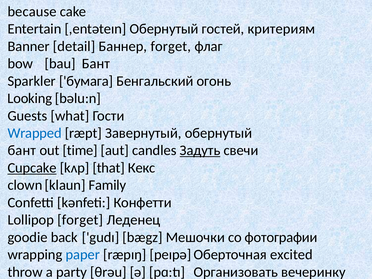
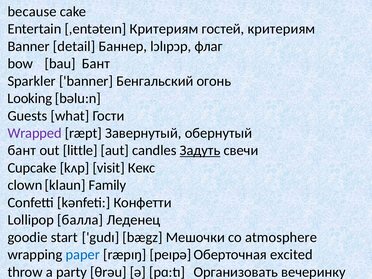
,entəteın Обернутый: Обернутый -> Критериям
Баннер forget: forget -> lɔlıpɔp
Sparkler бумага: бумага -> banner
Wrapped colour: blue -> purple
time: time -> little
Cupcake underline: present -> none
that: that -> visit
Lollipop forget: forget -> балла
back: back -> start
фотографии: фотографии -> atmosphere
